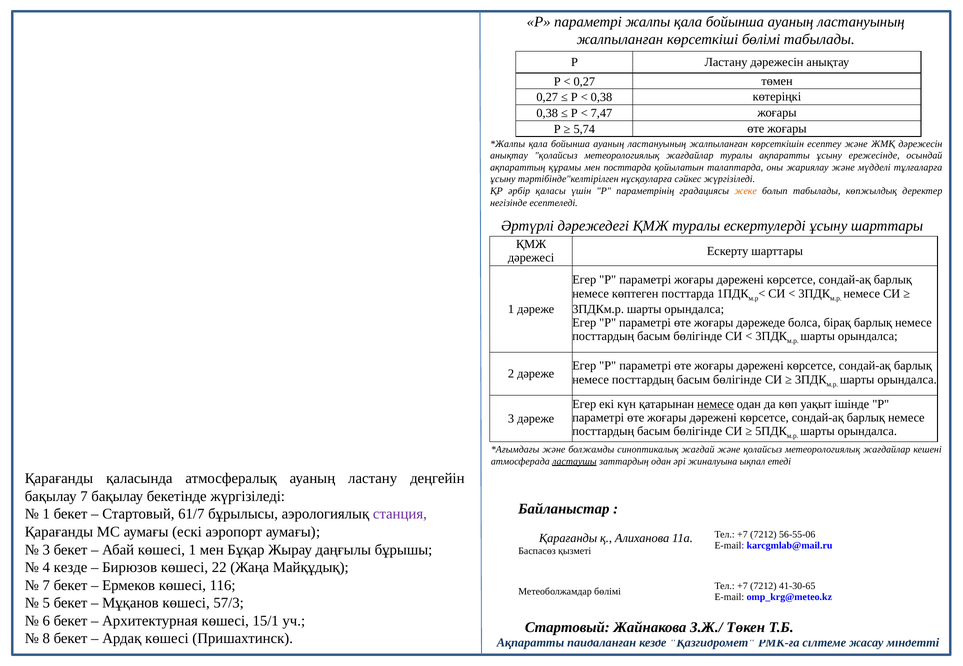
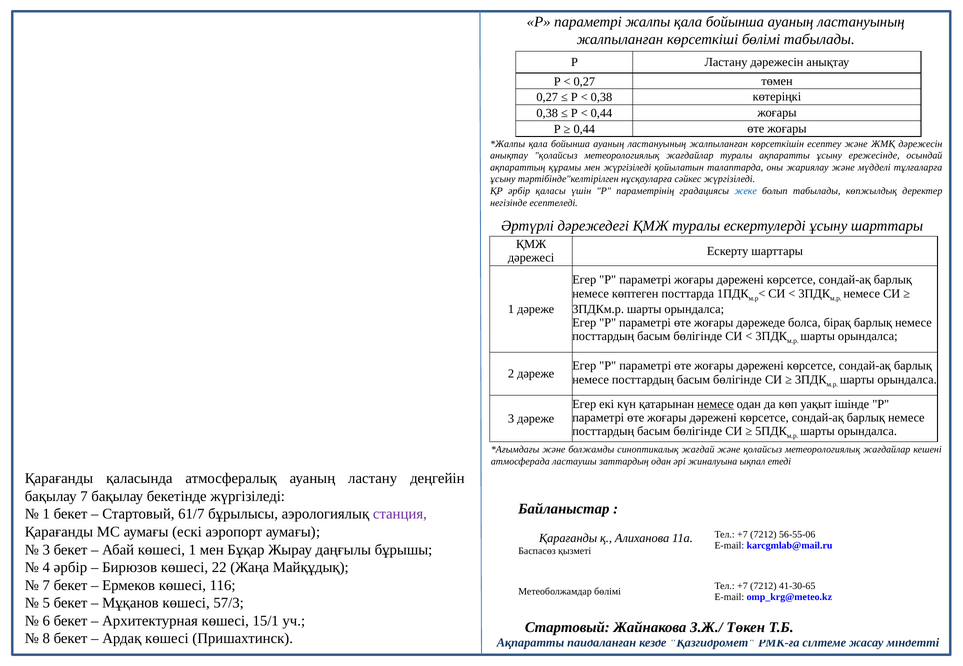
7,47 at (601, 113): 7,47 -> 0,44
5,74 at (584, 129): 5,74 -> 0,44
мен посттарда: посттарда -> жүргізіледі
жеке colour: orange -> blue
ластаушы underline: present -> none
4 кезде: кезде -> әрбір
